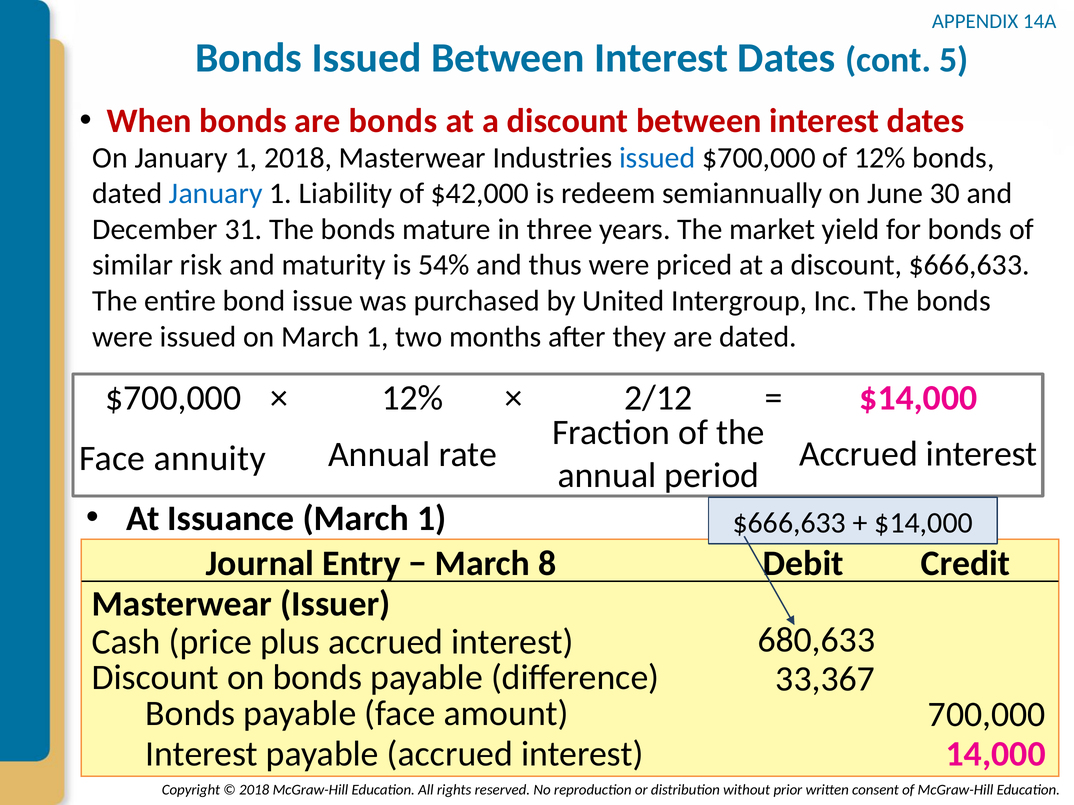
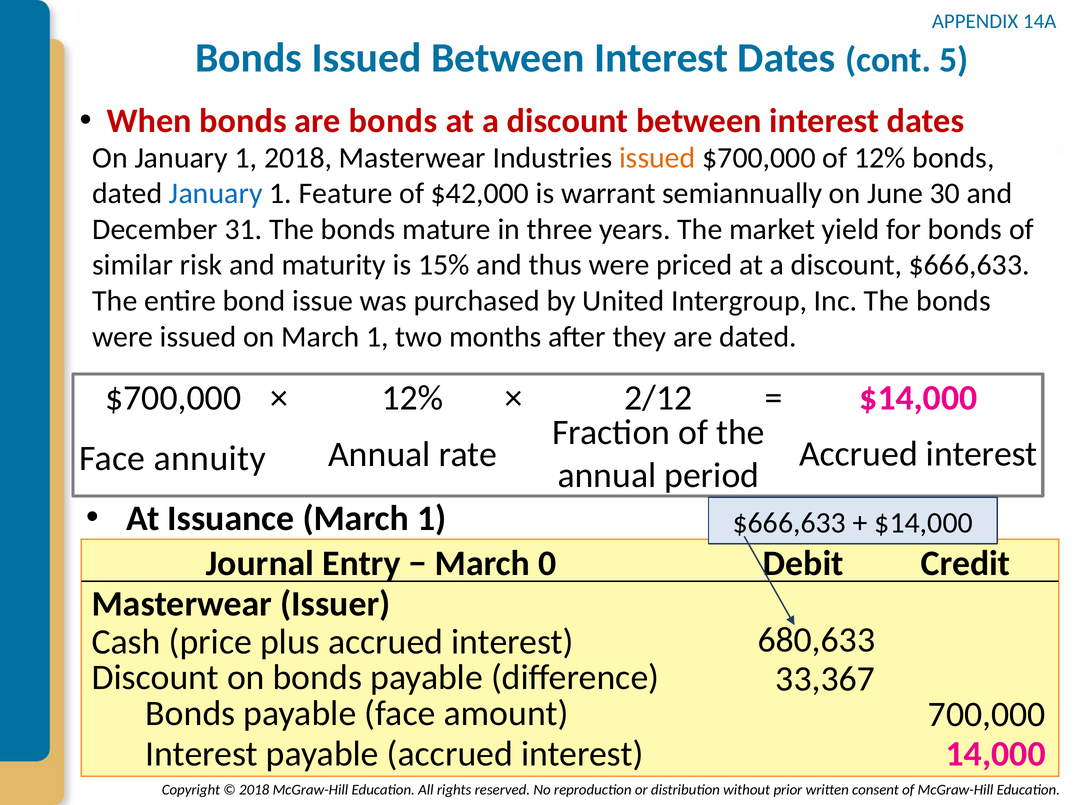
issued at (657, 158) colour: blue -> orange
Liability: Liability -> Feature
redeem: redeem -> warrant
54%: 54% -> 15%
8: 8 -> 0
